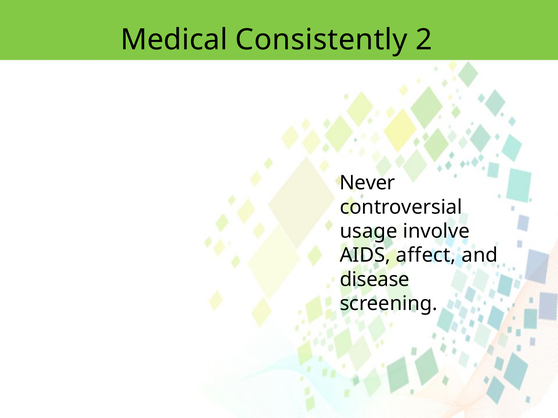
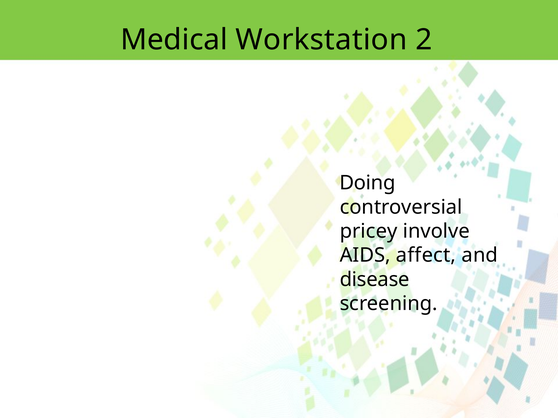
Consistently: Consistently -> Workstation
Never: Never -> Doing
usage: usage -> pricey
